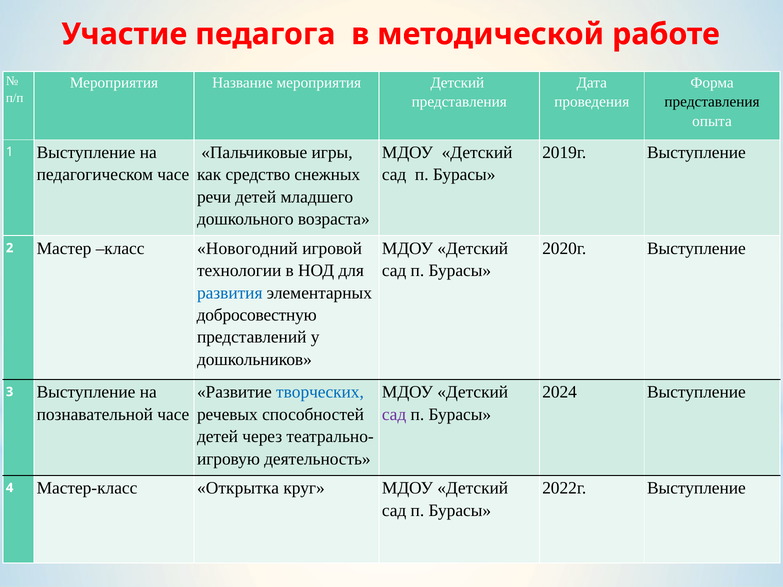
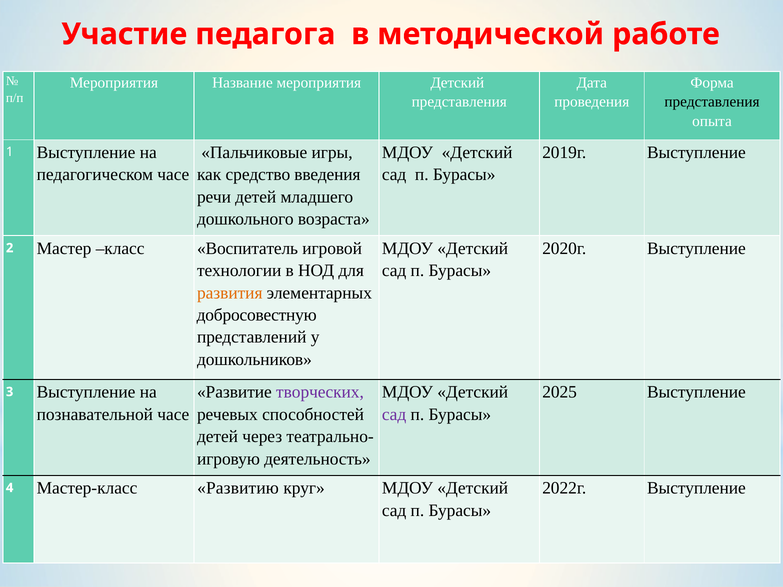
снежных: снежных -> введения
Новогодний: Новогодний -> Воспитатель
развития colour: blue -> orange
творческих colour: blue -> purple
2024: 2024 -> 2025
Открытка: Открытка -> Развитию
